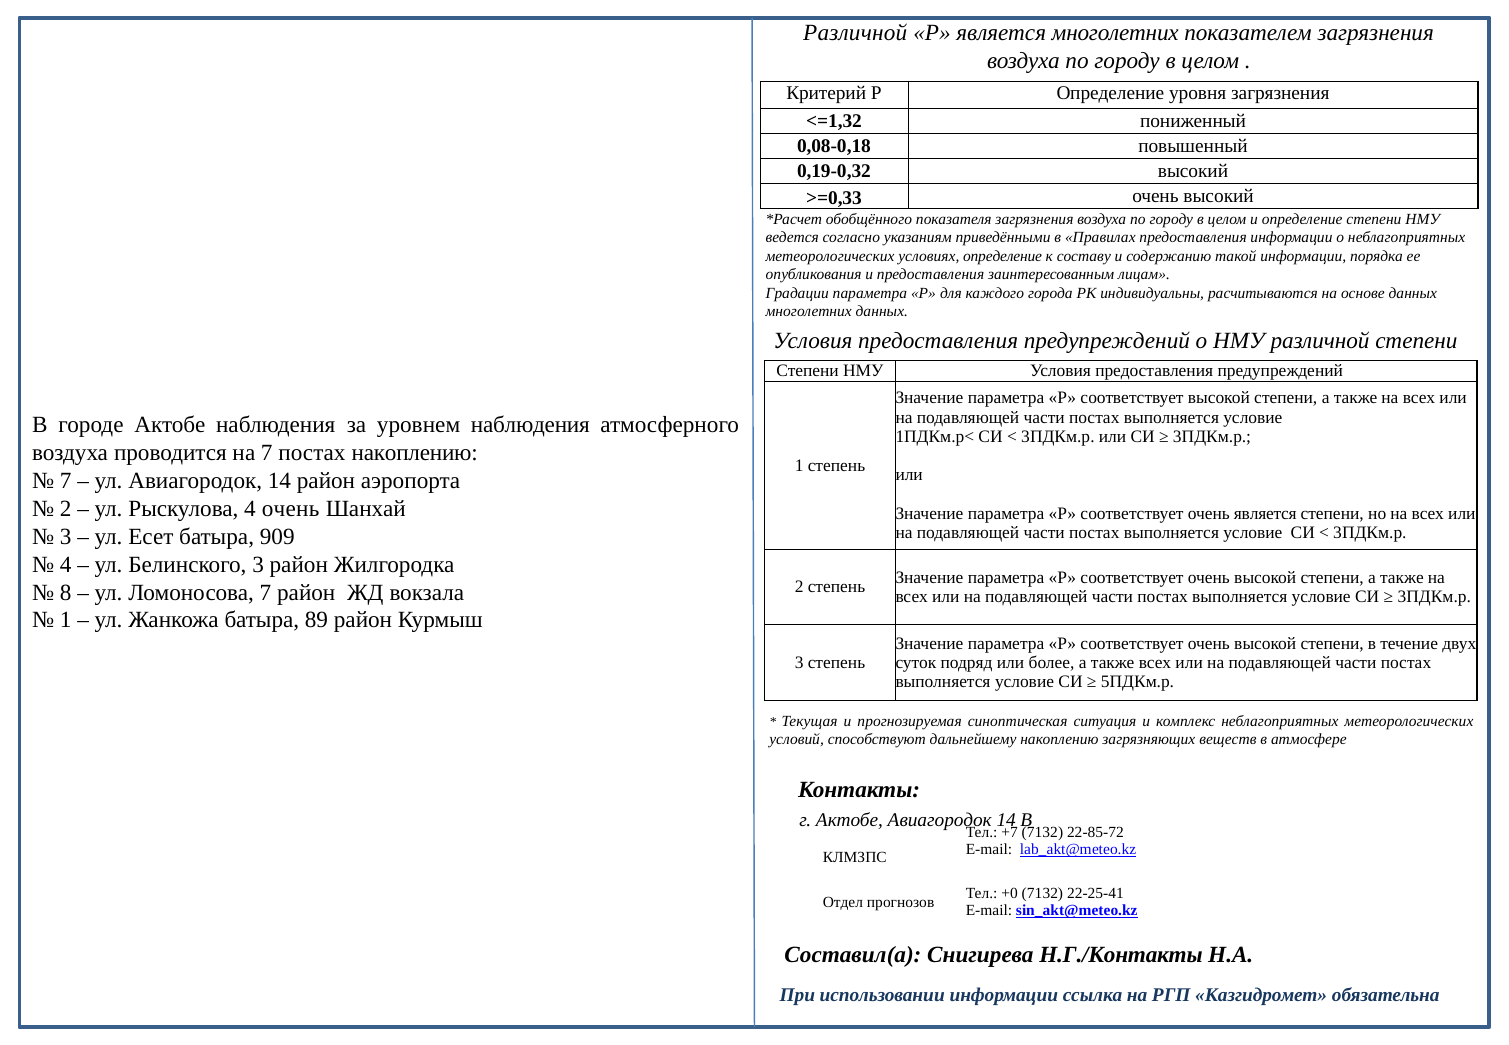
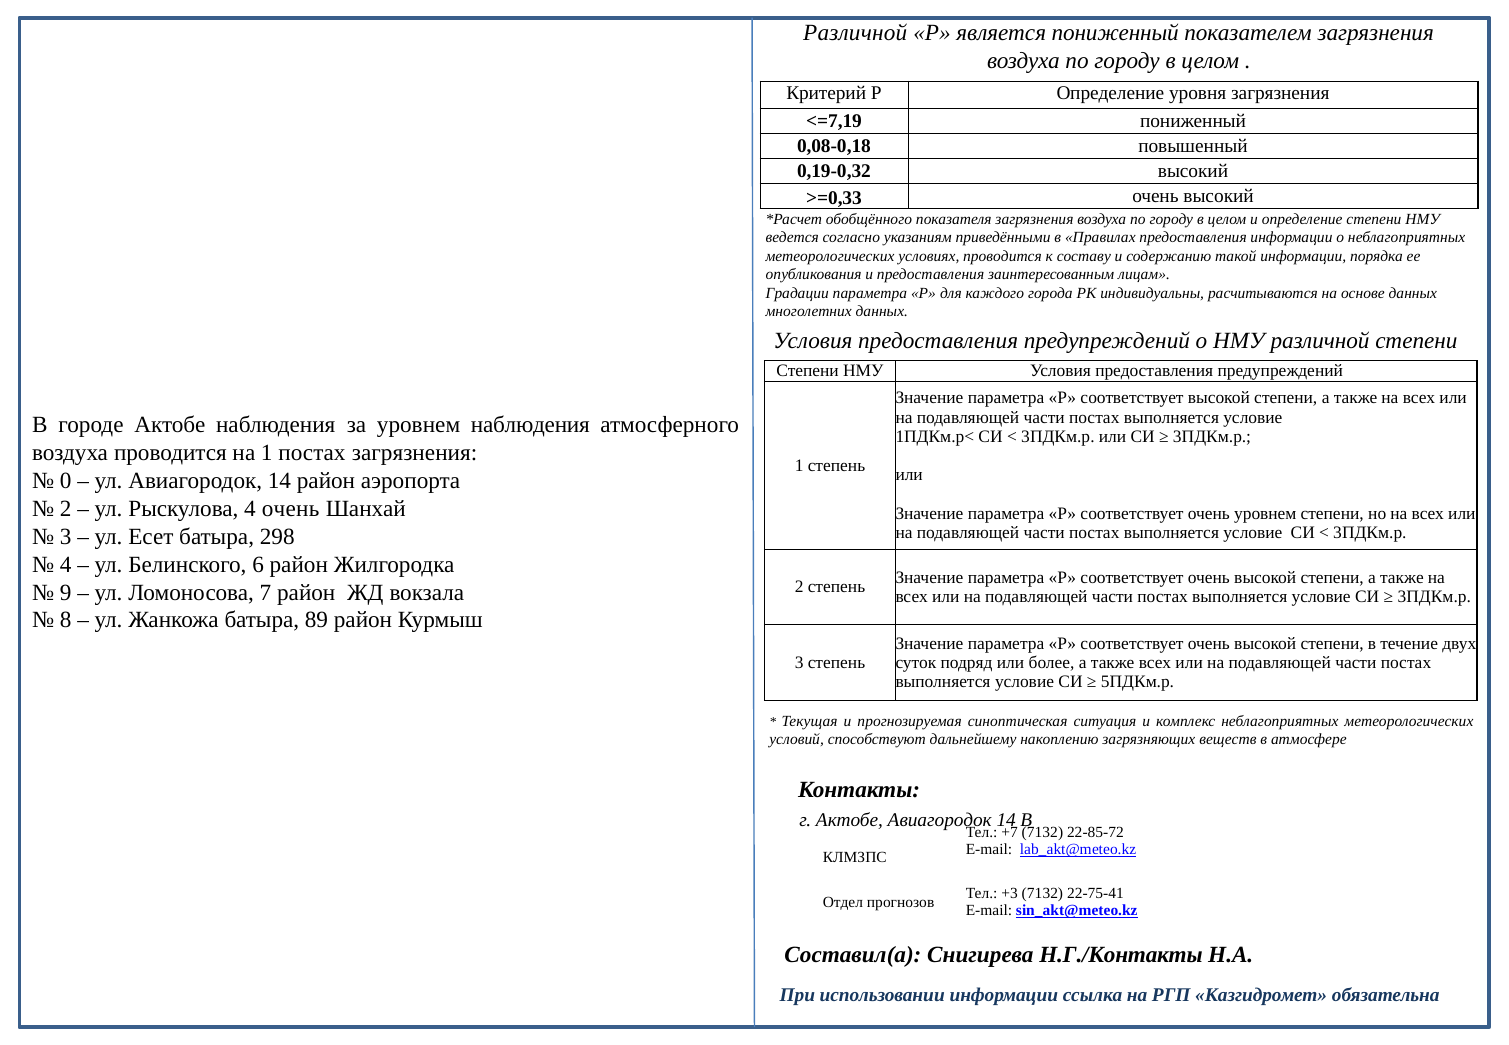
является многолетних: многолетних -> пониженный
<=1,32: <=1,32 -> <=7,19
условиях определение: определение -> проводится
на 7: 7 -> 1
постах накоплению: накоплению -> загрязнения
7 at (66, 481): 7 -> 0
очень является: является -> уровнем
909: 909 -> 298
Белинского 3: 3 -> 6
8: 8 -> 9
1 at (66, 620): 1 -> 8
+0: +0 -> +3
22-25-41: 22-25-41 -> 22-75-41
